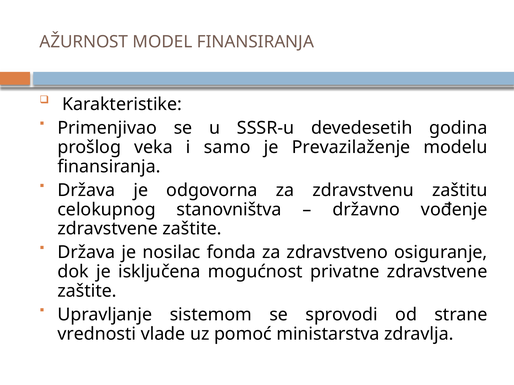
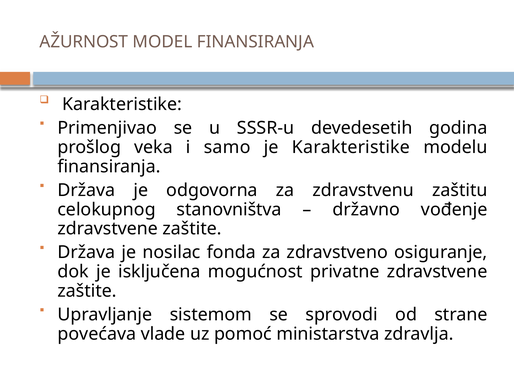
je Prevazilaženje: Prevazilaženje -> Karakteristike
vrednosti: vrednosti -> povećava
